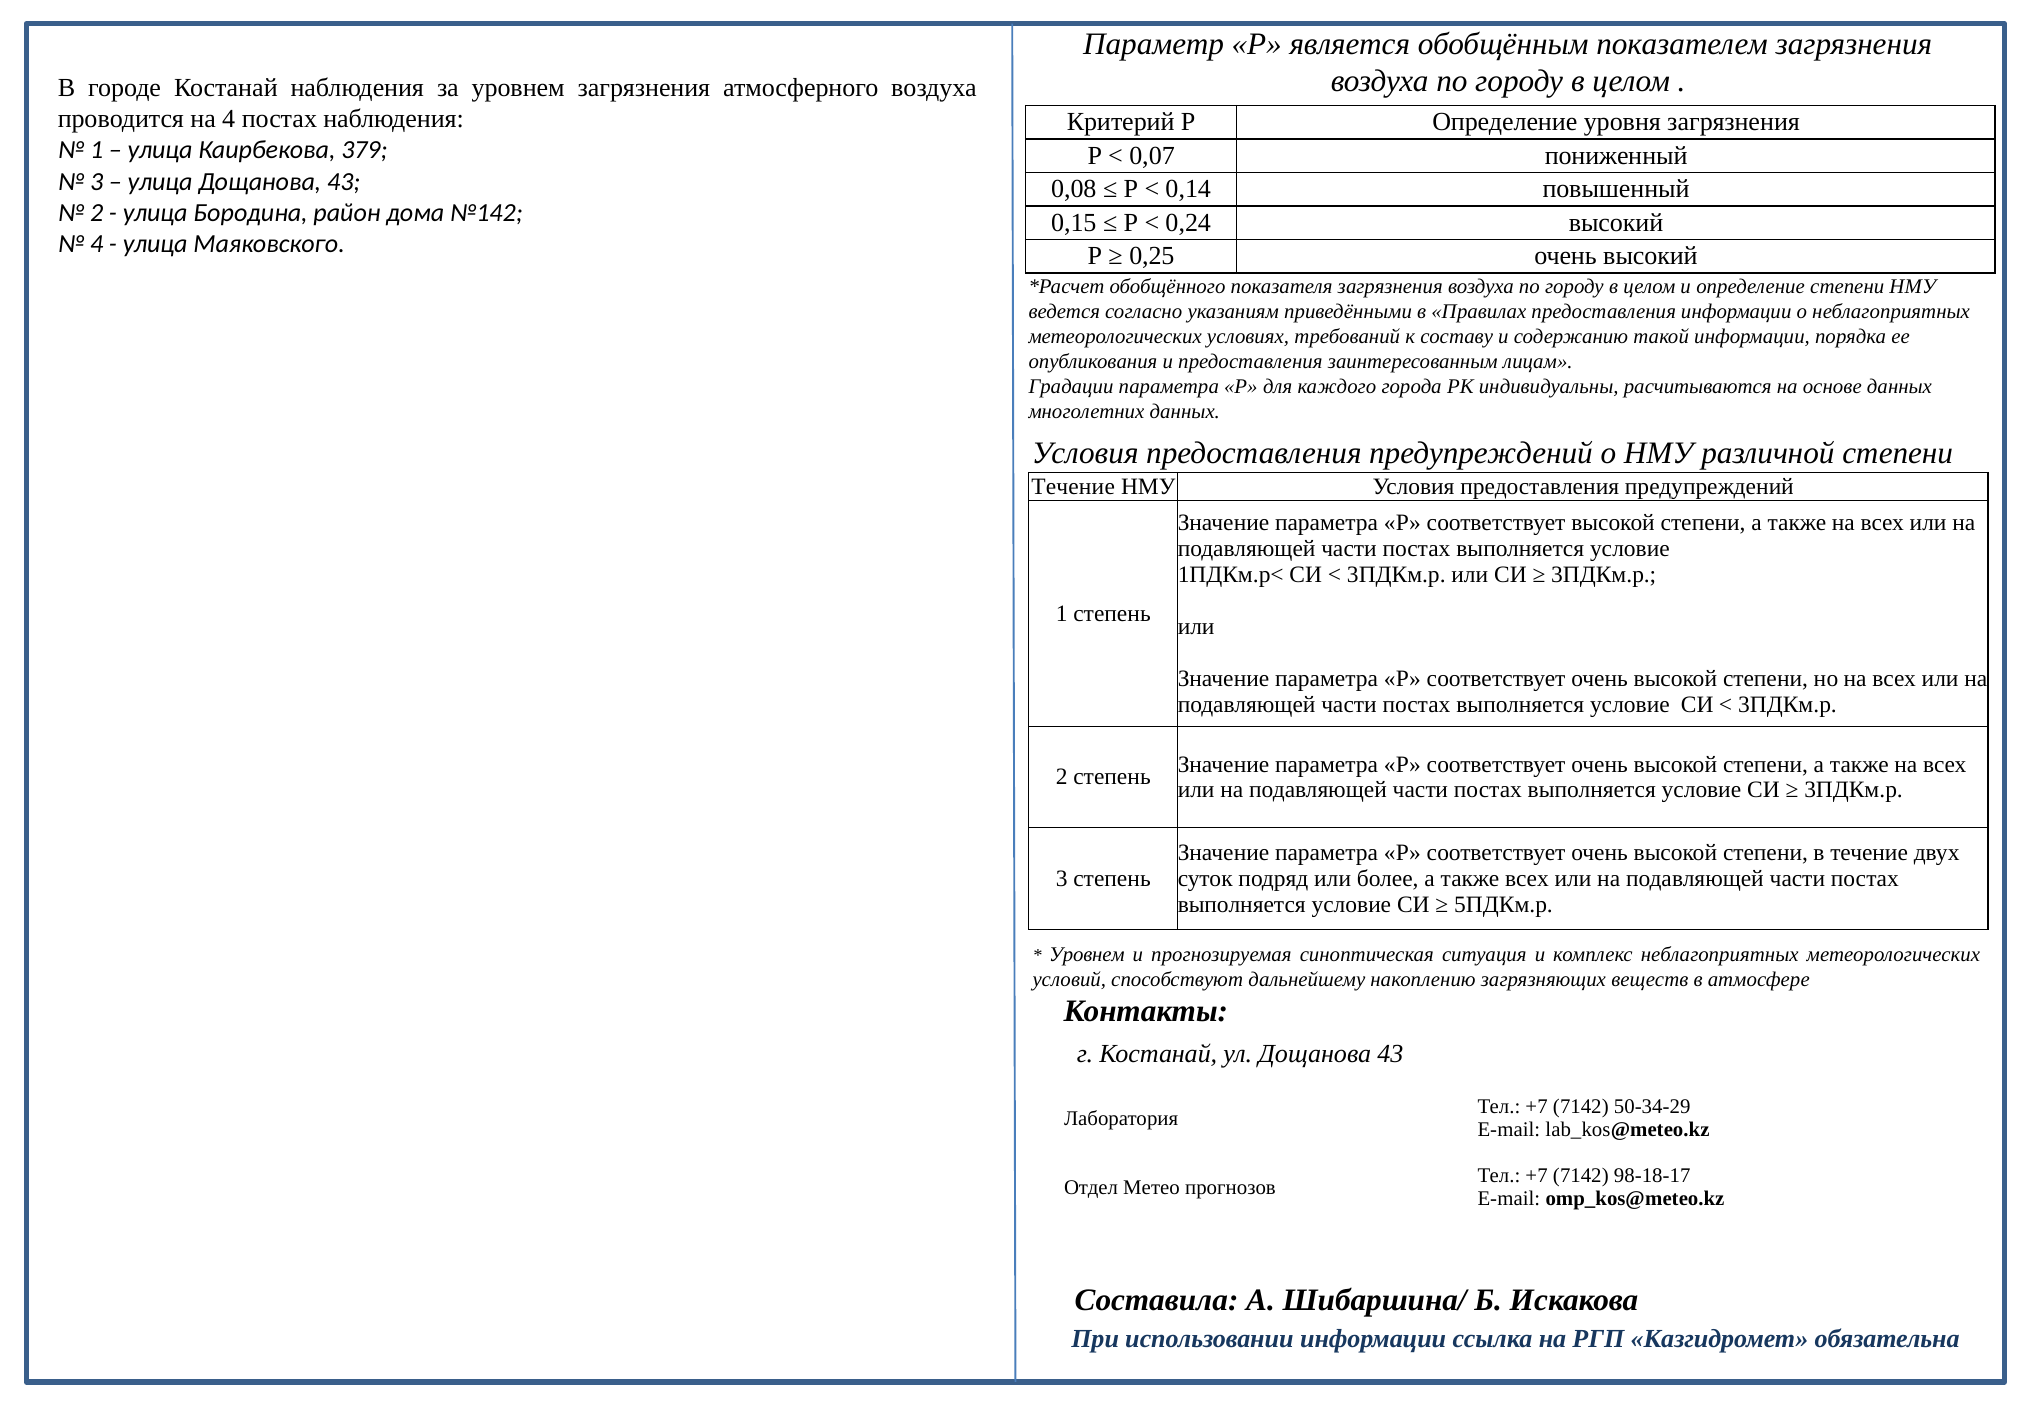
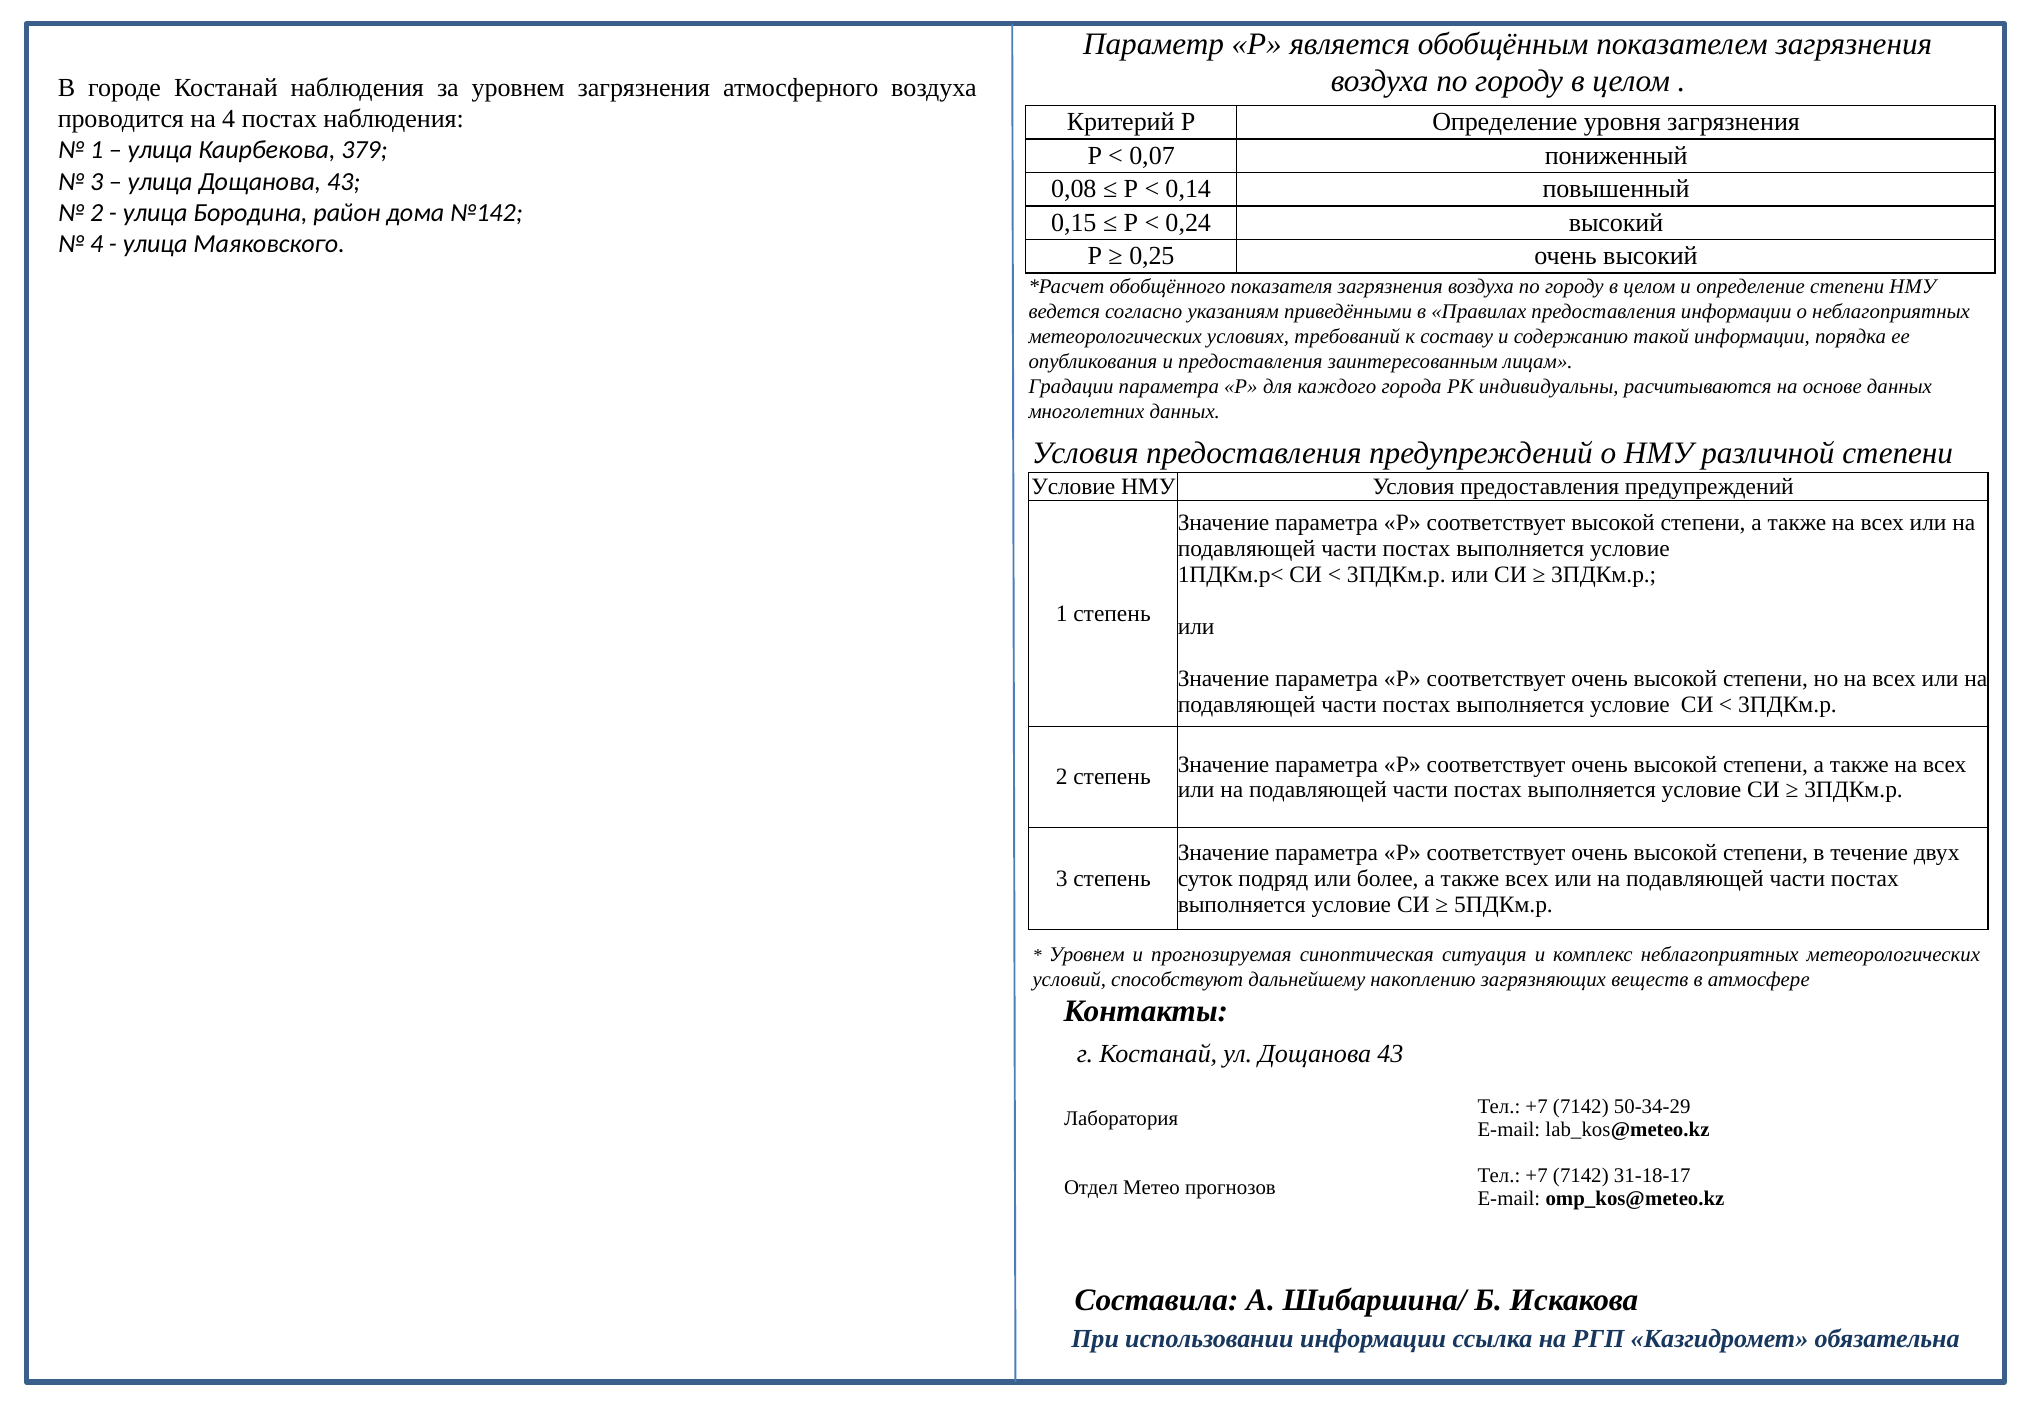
Течение at (1073, 487): Течение -> Условие
98-18-17: 98-18-17 -> 31-18-17
